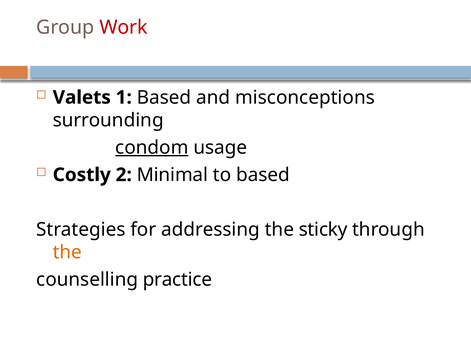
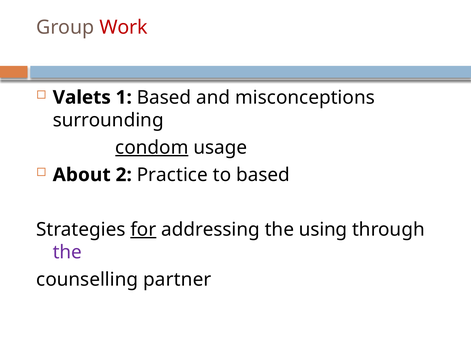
Costly: Costly -> About
Minimal: Minimal -> Practice
for underline: none -> present
sticky: sticky -> using
the at (67, 252) colour: orange -> purple
practice: practice -> partner
